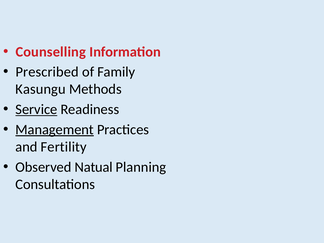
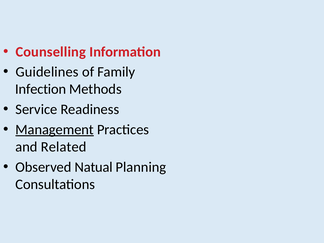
Prescribed: Prescribed -> Guidelines
Kasungu: Kasungu -> Infection
Service underline: present -> none
Fertility: Fertility -> Related
